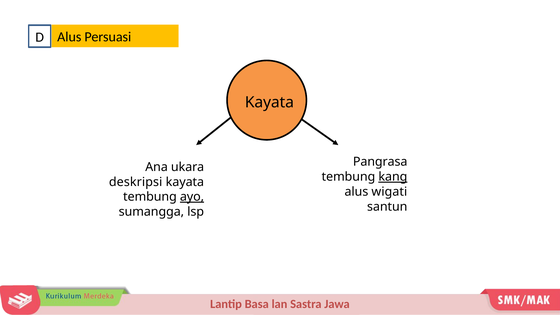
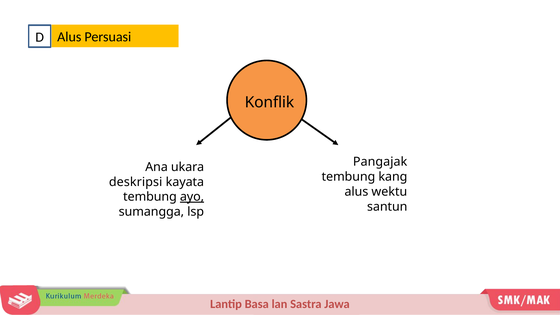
Kayata at (269, 102): Kayata -> Konflik
Pangrasa: Pangrasa -> Pangajak
kang underline: present -> none
wigati: wigati -> wektu
